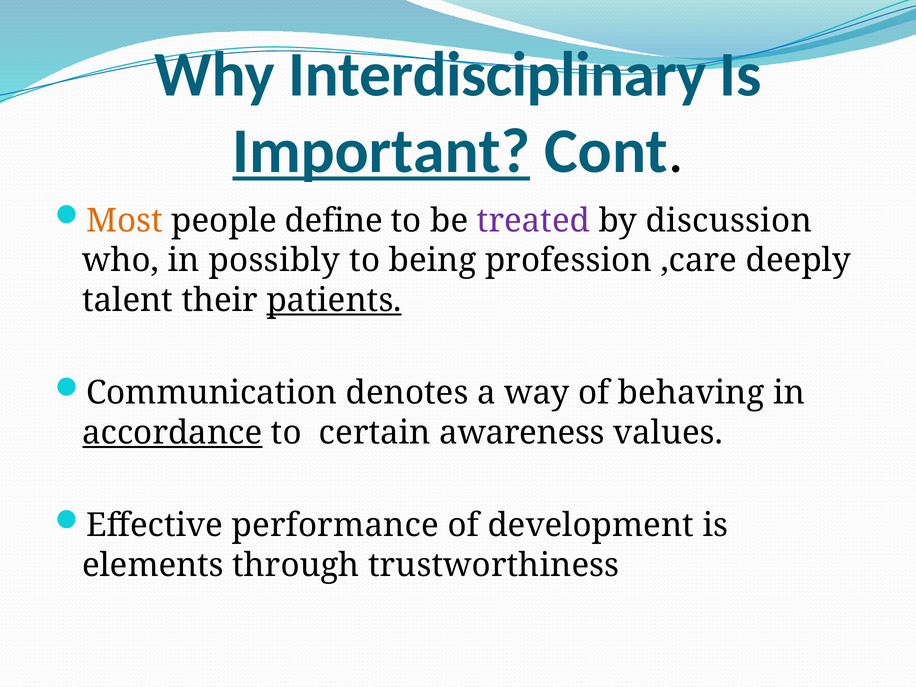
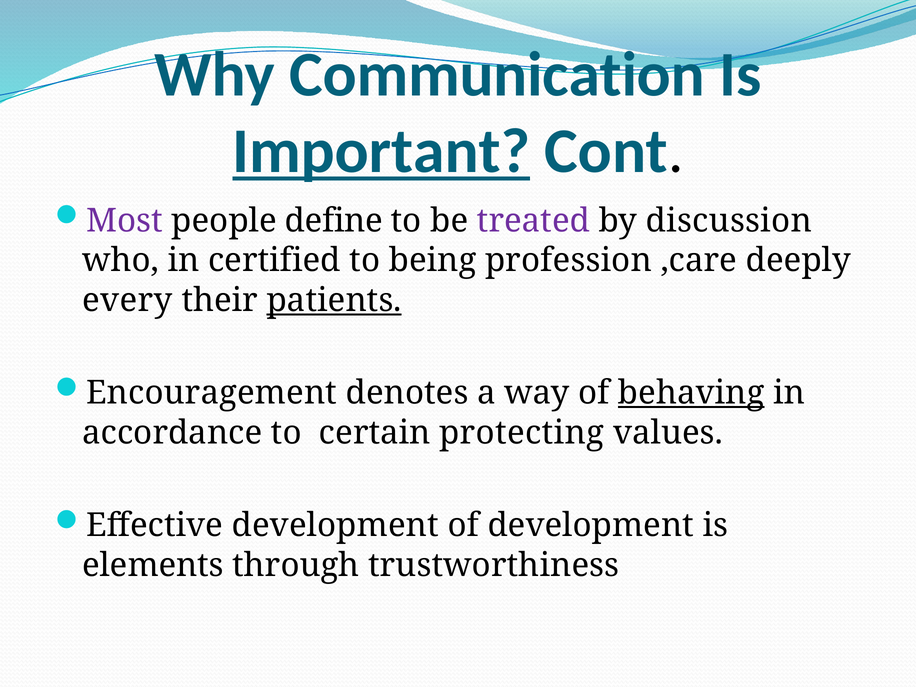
Interdisciplinary: Interdisciplinary -> Communication
Most colour: orange -> purple
possibly: possibly -> certified
talent: talent -> every
Communication: Communication -> Encouragement
behaving underline: none -> present
accordance underline: present -> none
awareness: awareness -> protecting
Effective performance: performance -> development
